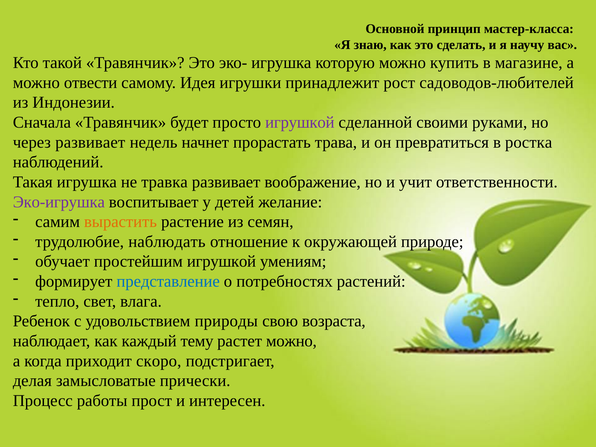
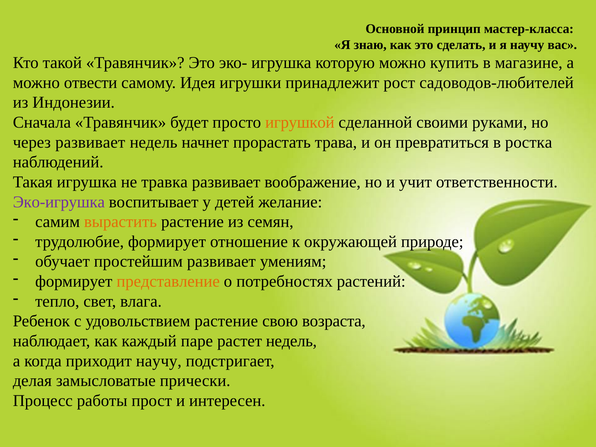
игрушкой at (300, 122) colour: purple -> orange
трудолюбие наблюдать: наблюдать -> формирует
простейшим игрушкой: игрушкой -> развивает
представление colour: blue -> orange
удовольствием природы: природы -> растение
тему: тему -> паре
растет можно: можно -> недель
приходит скоро: скоро -> научу
